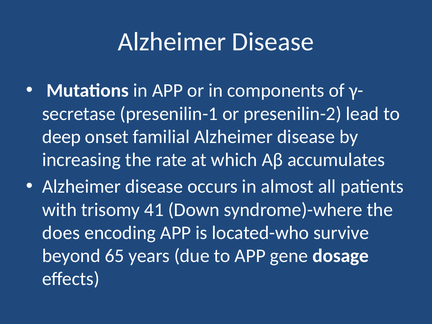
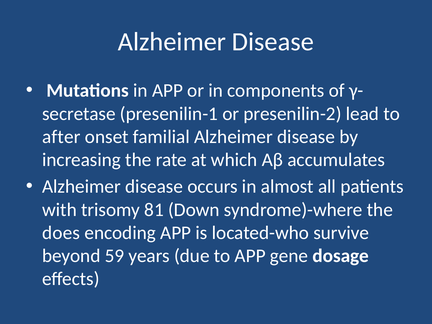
deep: deep -> after
41: 41 -> 81
65: 65 -> 59
